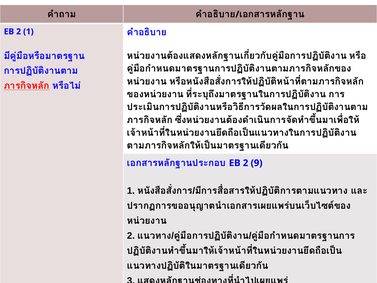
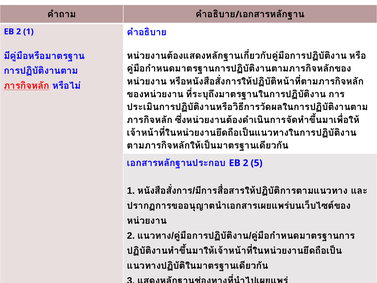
9: 9 -> 5
